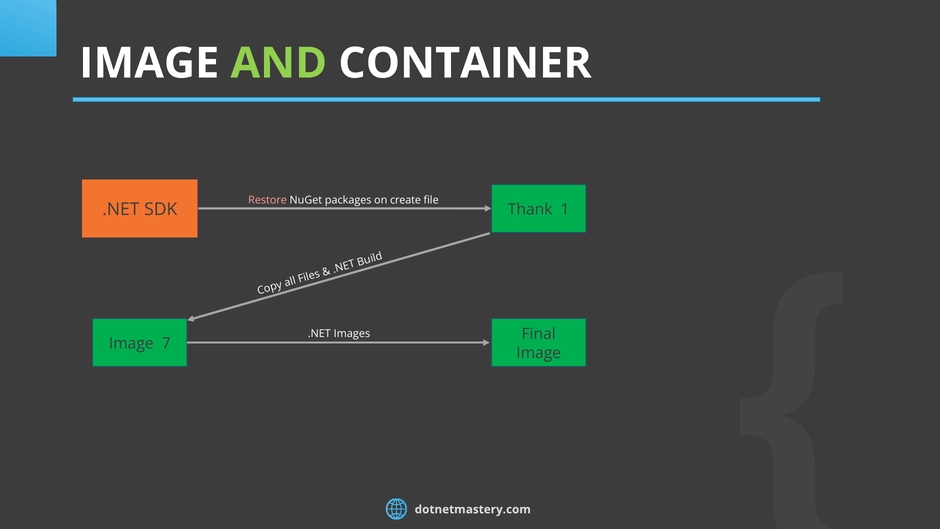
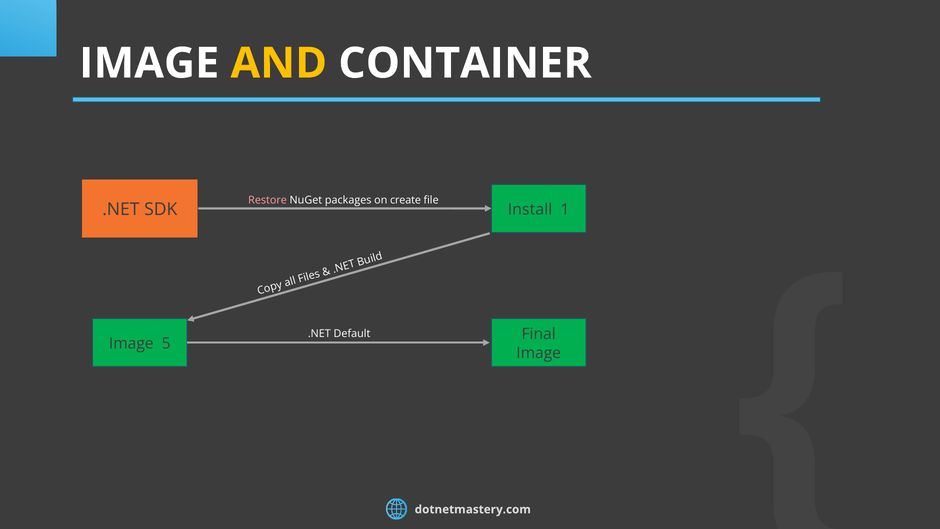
AND colour: light green -> yellow
Thank: Thank -> Install
Images: Images -> Default
7: 7 -> 5
